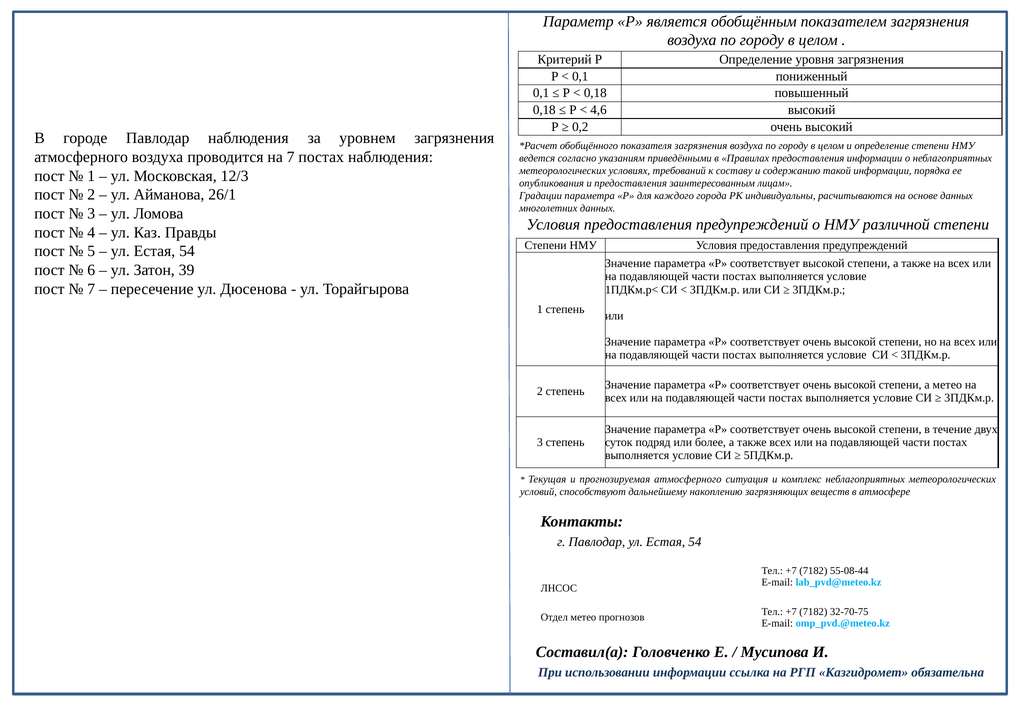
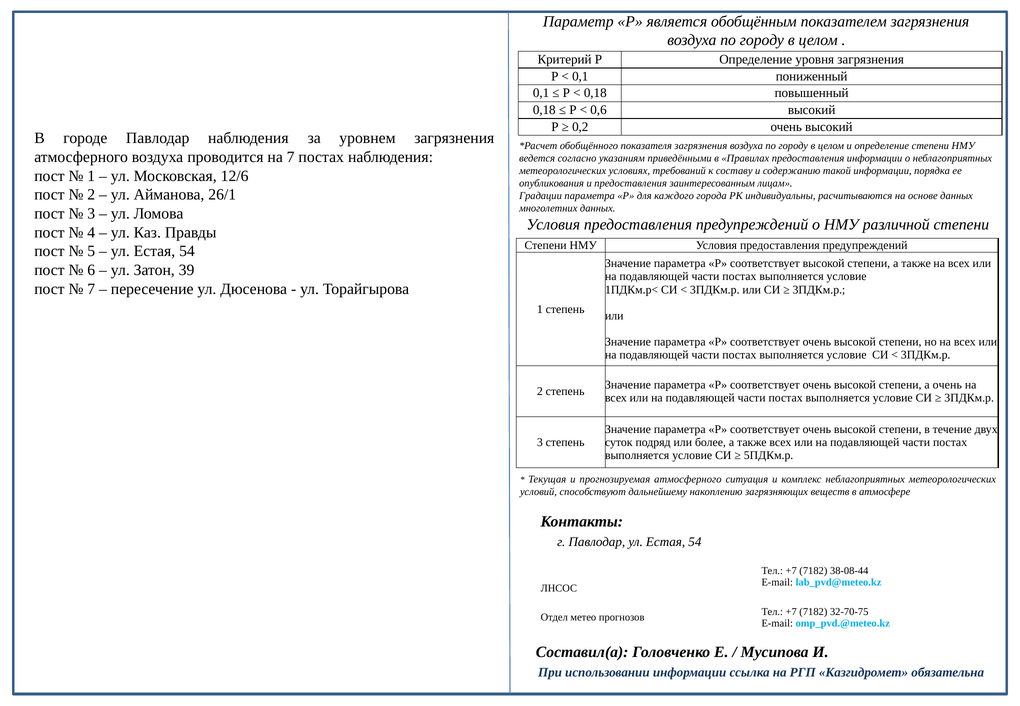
4,6: 4,6 -> 0,6
12/3: 12/3 -> 12/6
а метео: метео -> очень
55-08-44: 55-08-44 -> 38-08-44
